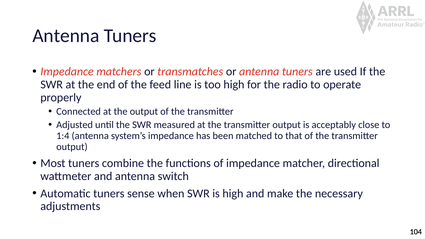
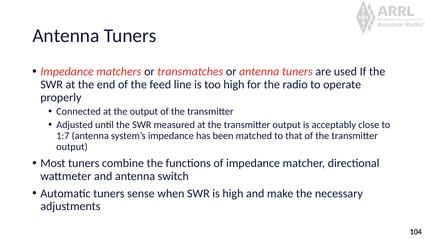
1:4: 1:4 -> 1:7
